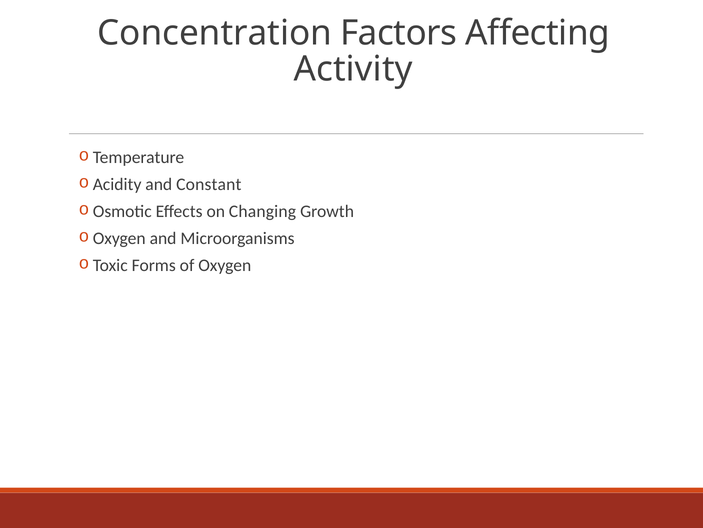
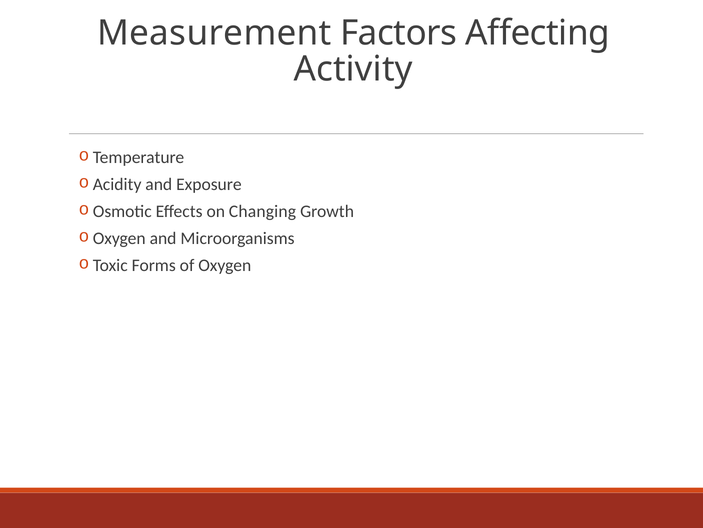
Concentration: Concentration -> Measurement
Constant: Constant -> Exposure
